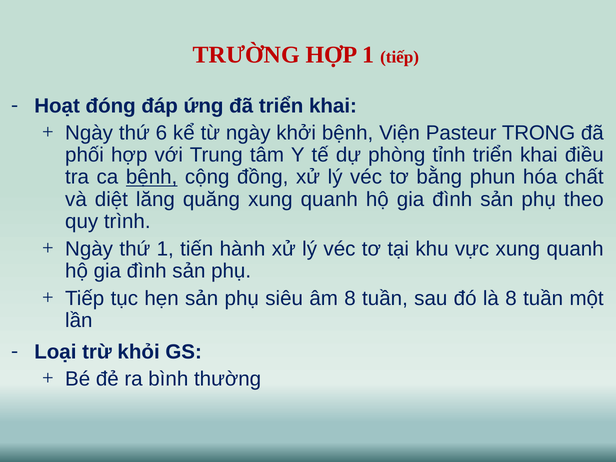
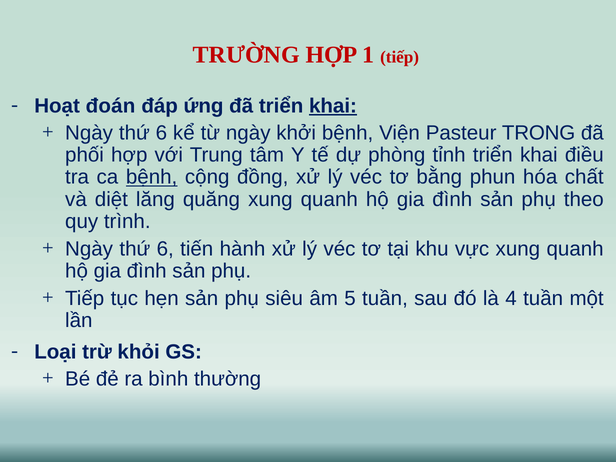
đóng: đóng -> đoán
khai at (333, 106) underline: none -> present
1 at (165, 249): 1 -> 6
âm 8: 8 -> 5
là 8: 8 -> 4
